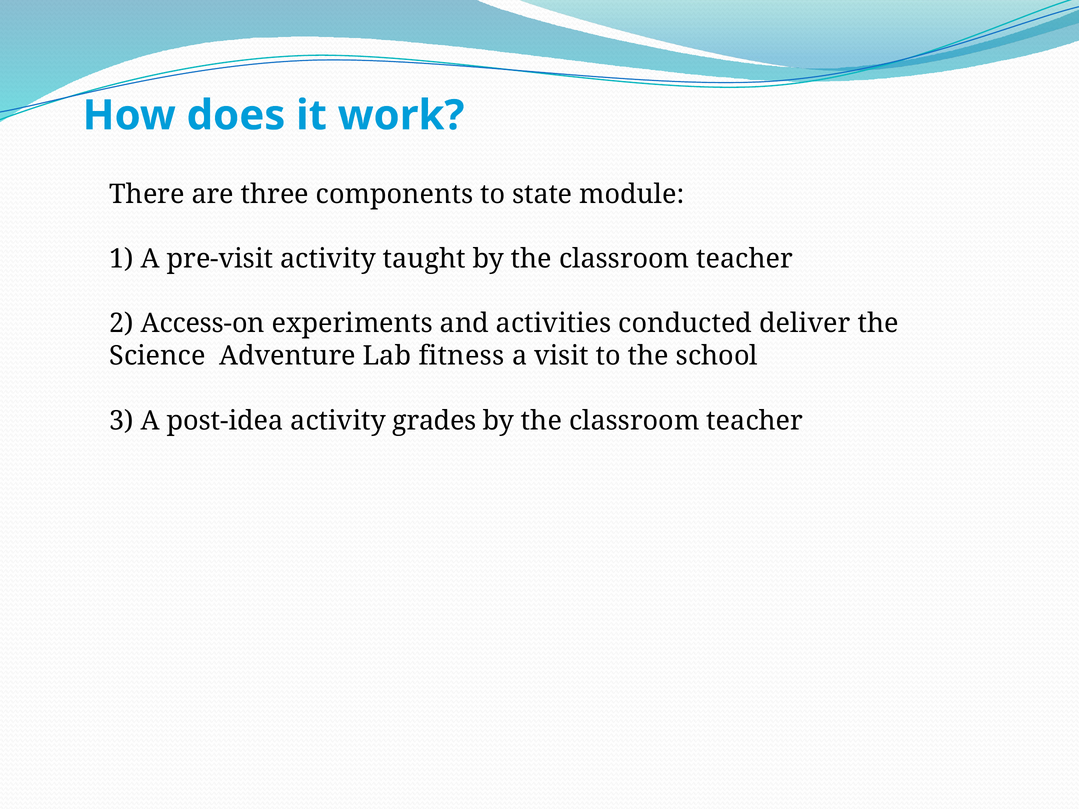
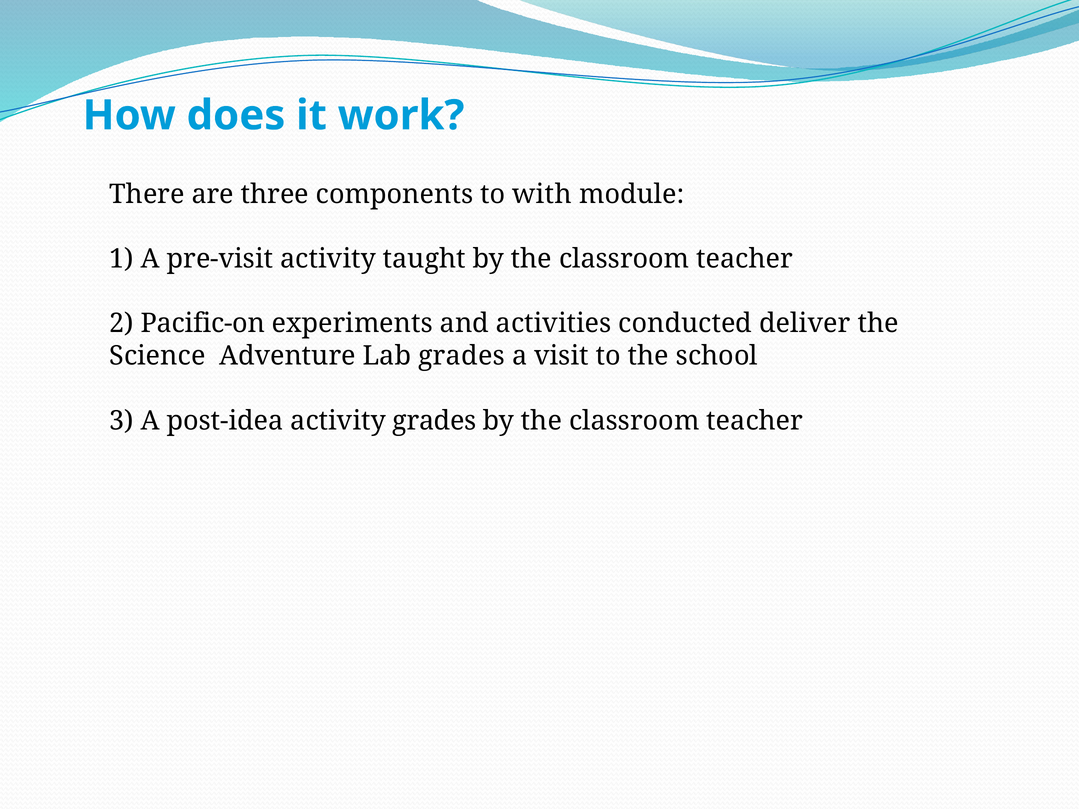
state: state -> with
Access-on: Access-on -> Pacific-on
Lab fitness: fitness -> grades
